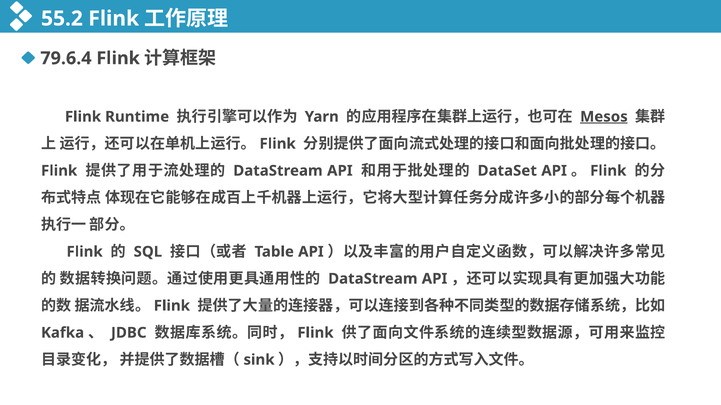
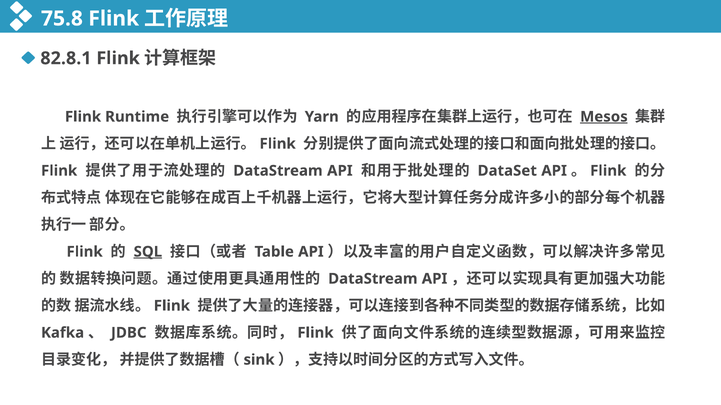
55.2: 55.2 -> 75.8
79.6.4: 79.6.4 -> 82.8.1
SQL underline: none -> present
